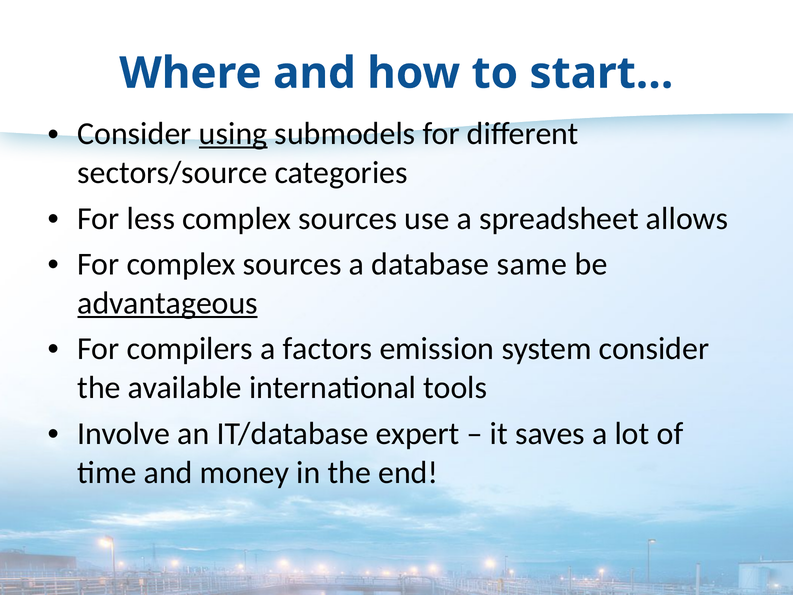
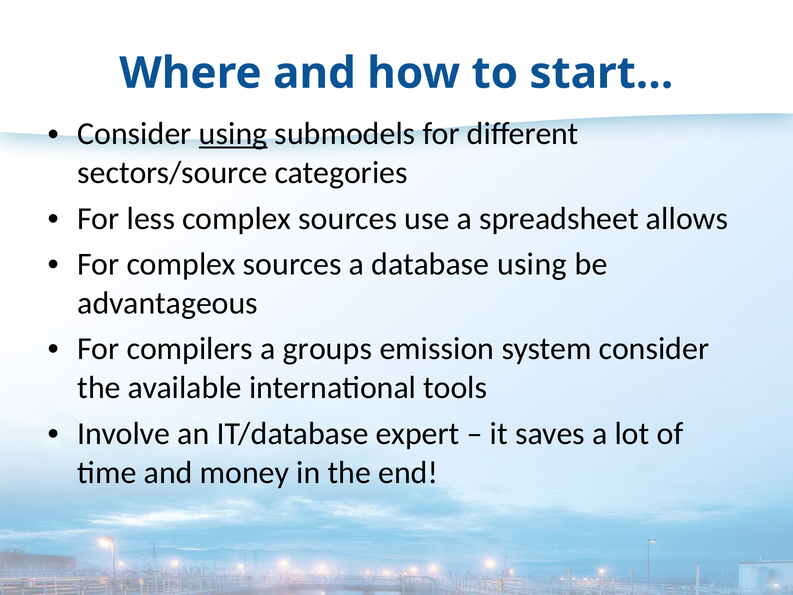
database same: same -> using
advantageous underline: present -> none
factors: factors -> groups
